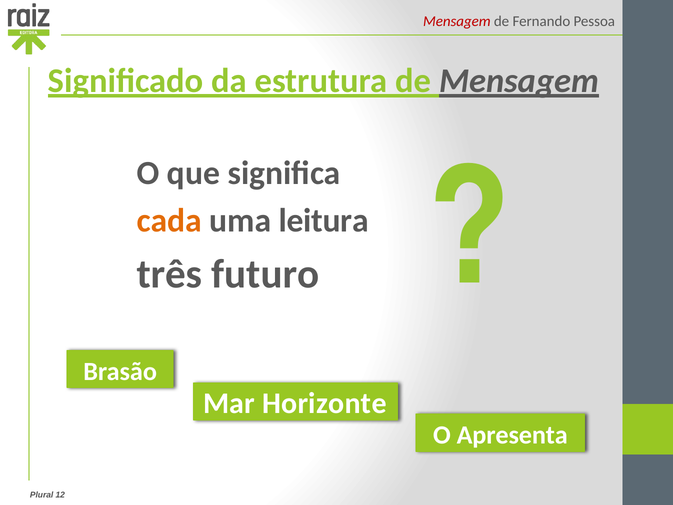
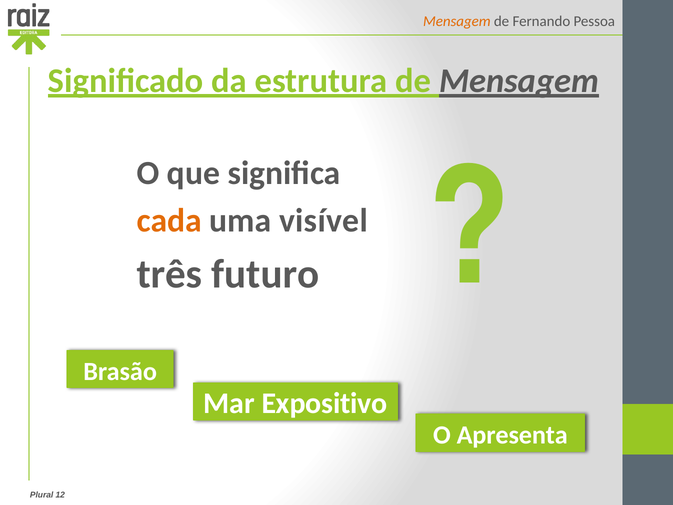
Mensagem at (457, 21) colour: red -> orange
leitura: leitura -> visível
Horizonte: Horizonte -> Expositivo
